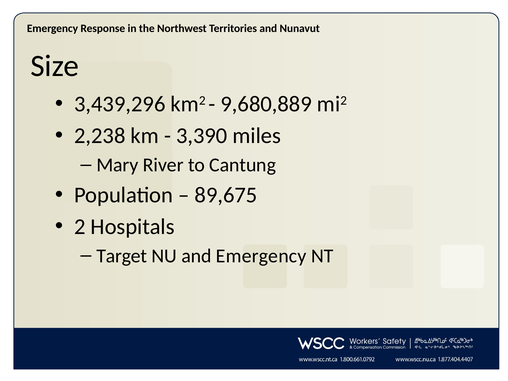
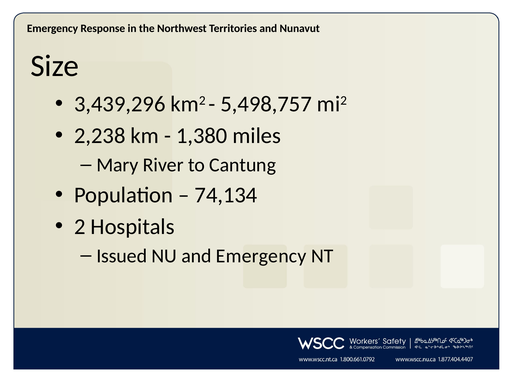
9,680,889: 9,680,889 -> 5,498,757
3,390: 3,390 -> 1,380
89,675: 89,675 -> 74,134
Target: Target -> Issued
